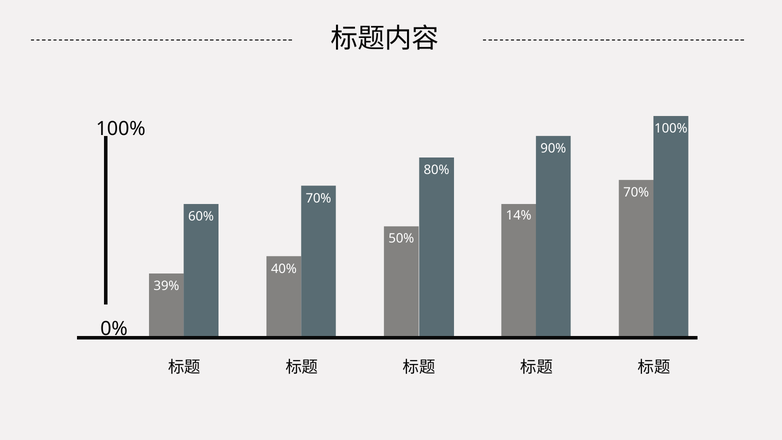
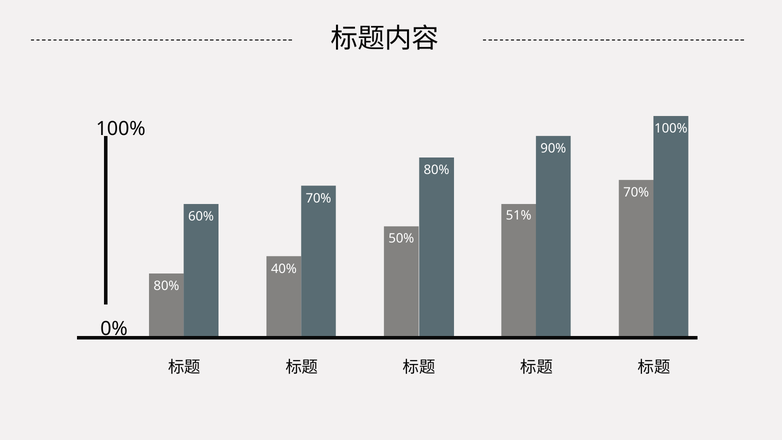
14%: 14% -> 51%
39% at (166, 286): 39% -> 80%
